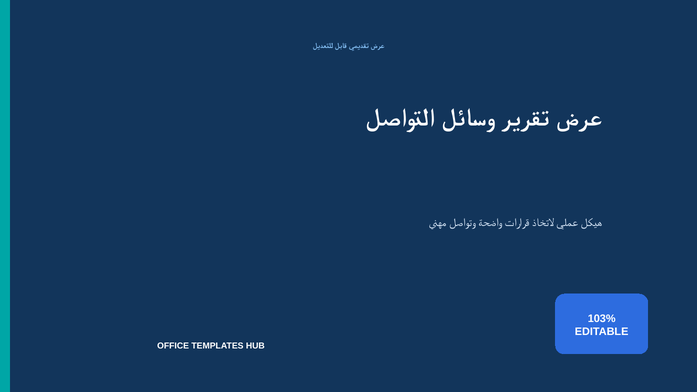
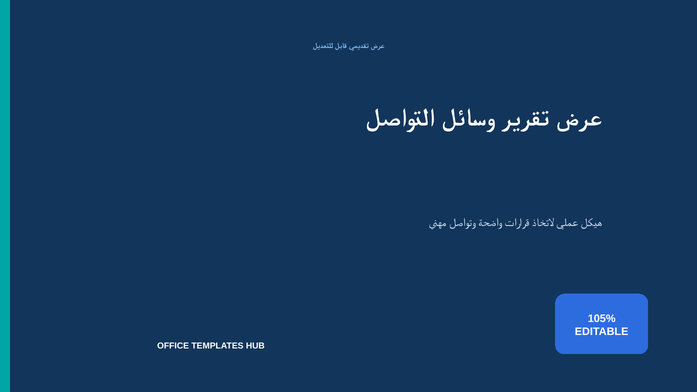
103%: 103% -> 105%
